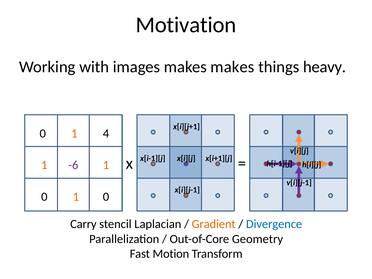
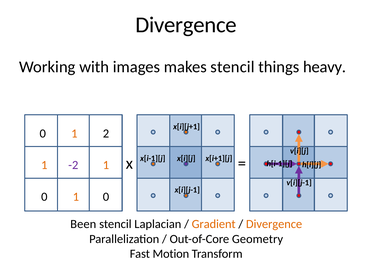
Motivation at (186, 25): Motivation -> Divergence
makes makes: makes -> stencil
4: 4 -> 2
-6: -6 -> -2
Carry: Carry -> Been
Divergence at (274, 224) colour: blue -> orange
